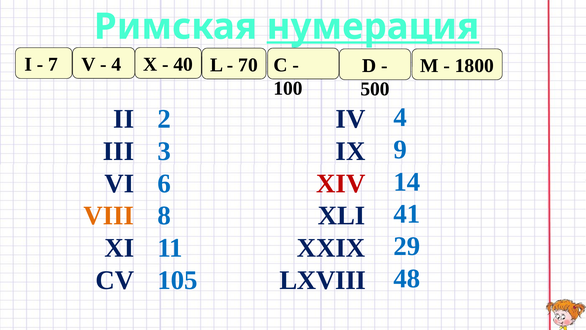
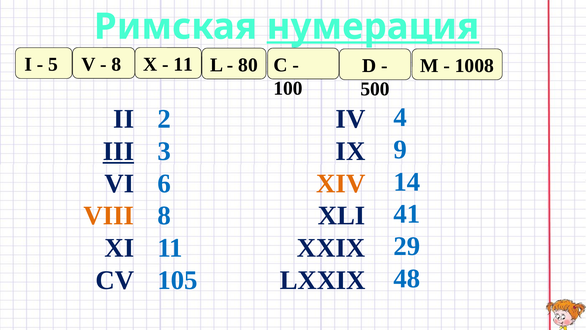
7: 7 -> 5
4 at (116, 64): 4 -> 8
40 at (183, 64): 40 -> 11
70: 70 -> 80
1800: 1800 -> 1008
III underline: none -> present
XIV colour: red -> orange
LXVIII: LXVIII -> LXXIX
